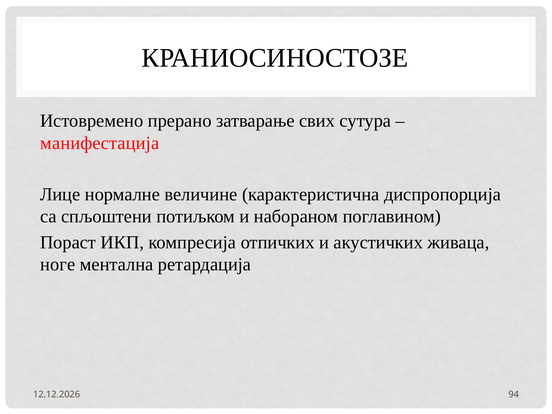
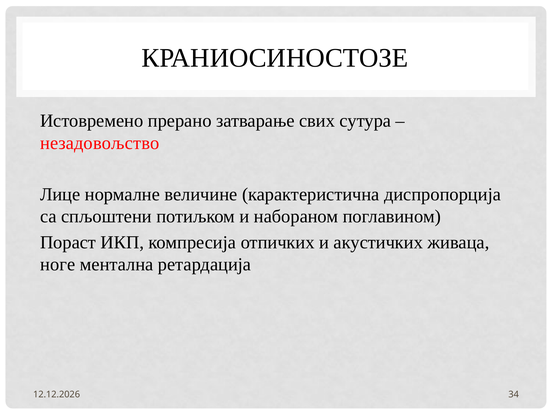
манифестација: манифестација -> незадовољство
94: 94 -> 34
